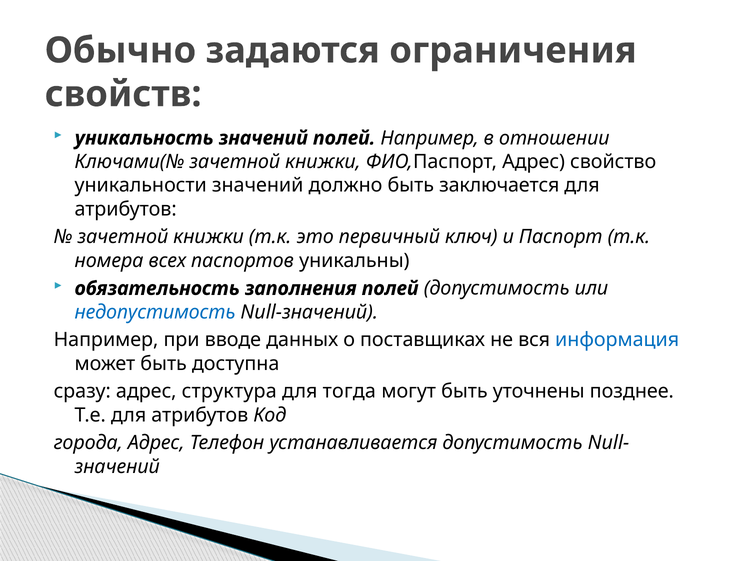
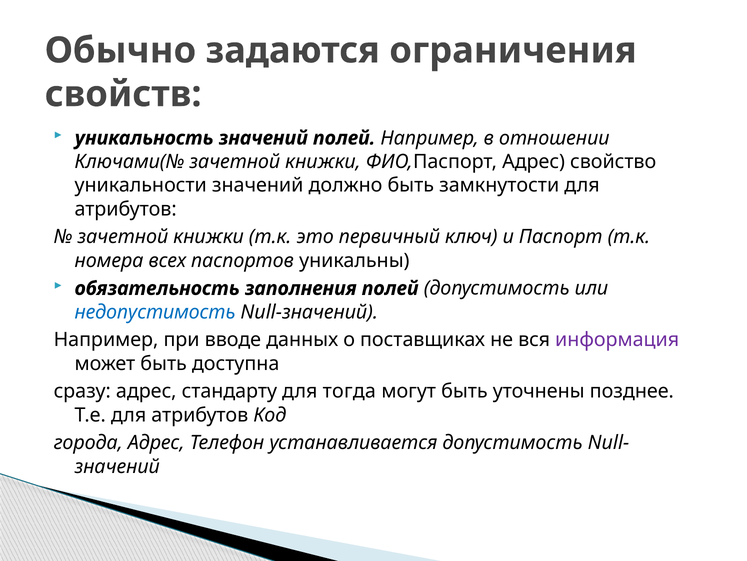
заключается: заключается -> замкнутости
информация colour: blue -> purple
структура: структура -> стандарту
